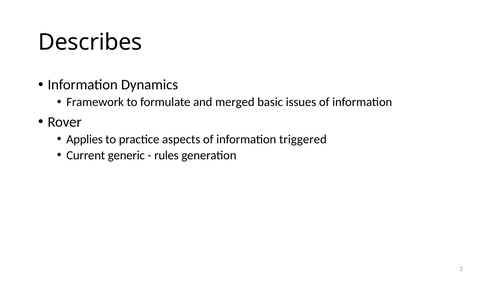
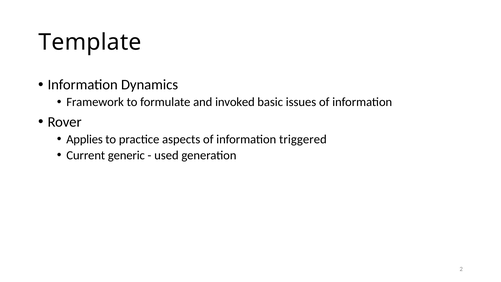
Describes: Describes -> Template
merged: merged -> invoked
rules: rules -> used
